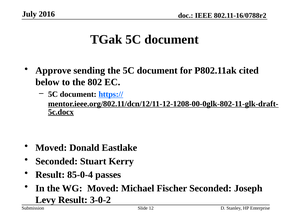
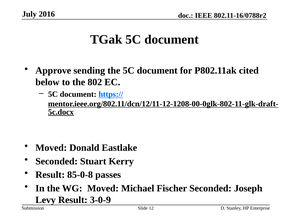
85-0-4: 85-0-4 -> 85-0-8
3-0-2: 3-0-2 -> 3-0-9
